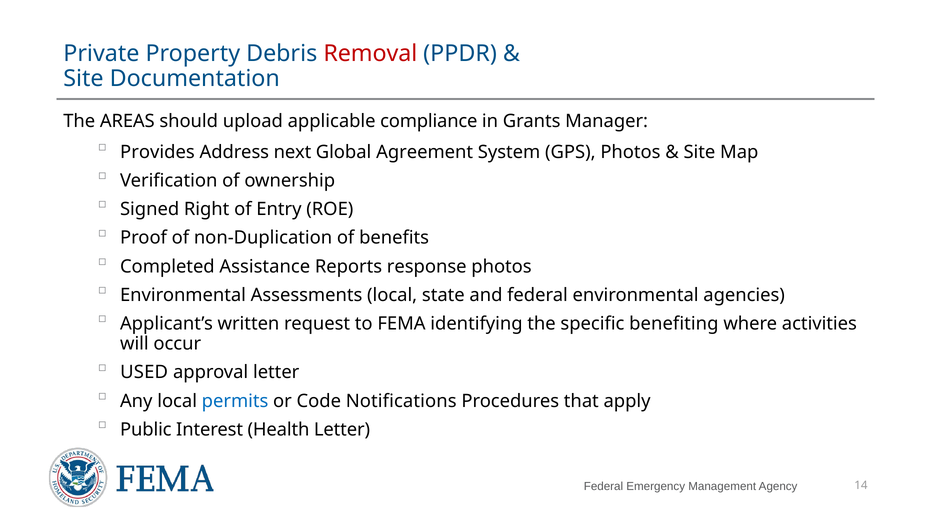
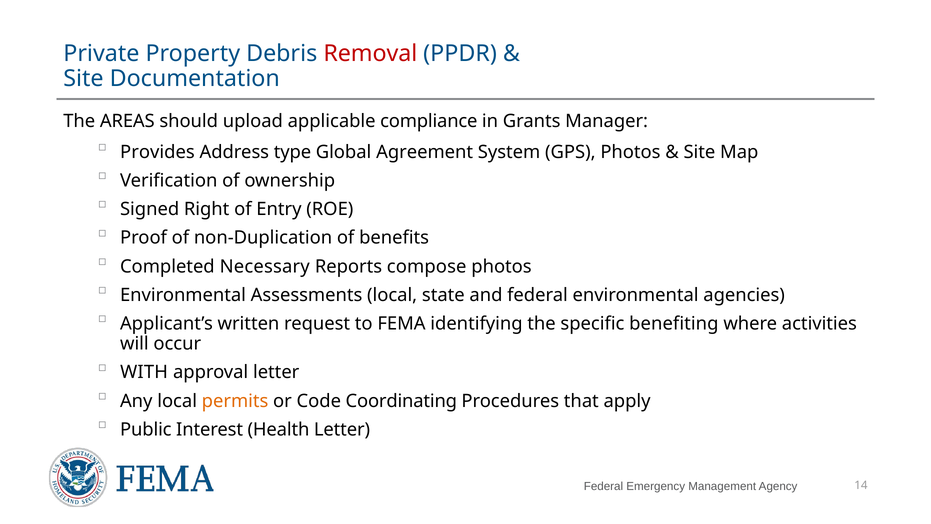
next: next -> type
Assistance: Assistance -> Necessary
response: response -> compose
USED: USED -> WITH
permits colour: blue -> orange
Notifications: Notifications -> Coordinating
